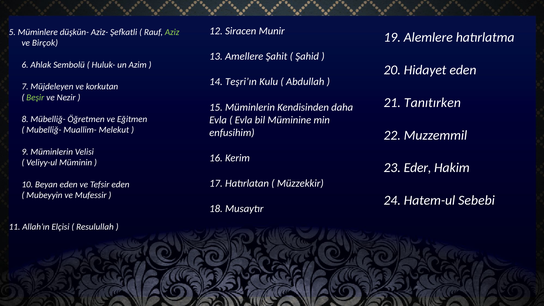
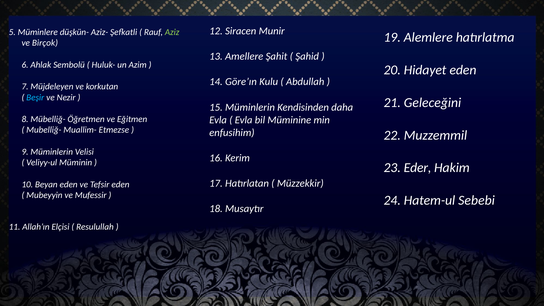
Teşri’ın: Teşri’ın -> Göre’ın
Beşir colour: light green -> light blue
Tanıtırken: Tanıtırken -> Geleceğini
Melekut: Melekut -> Etmezse
